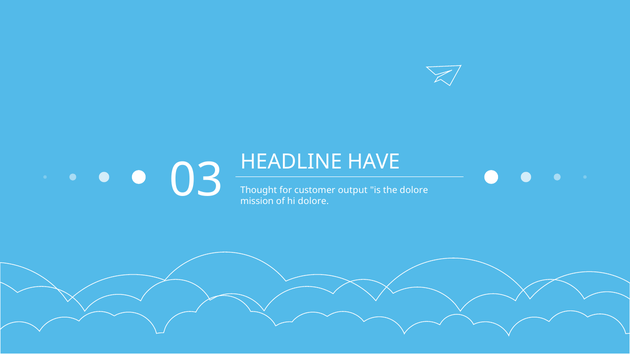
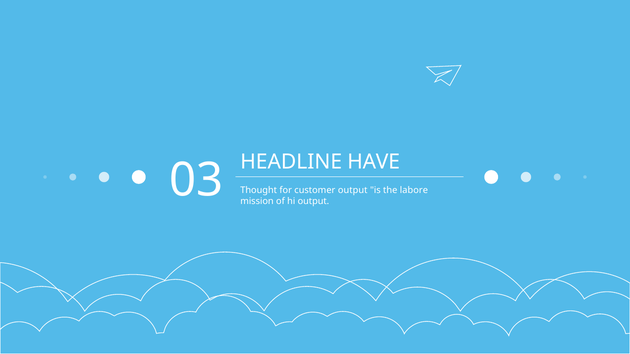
the dolore: dolore -> labore
hi dolore: dolore -> output
